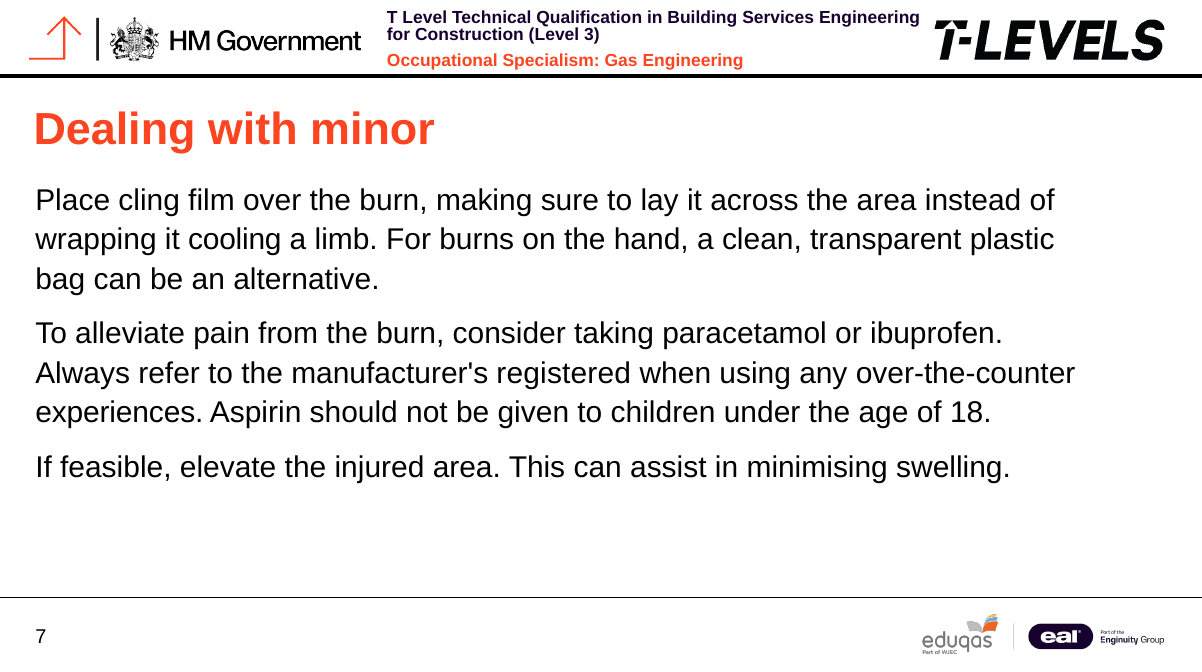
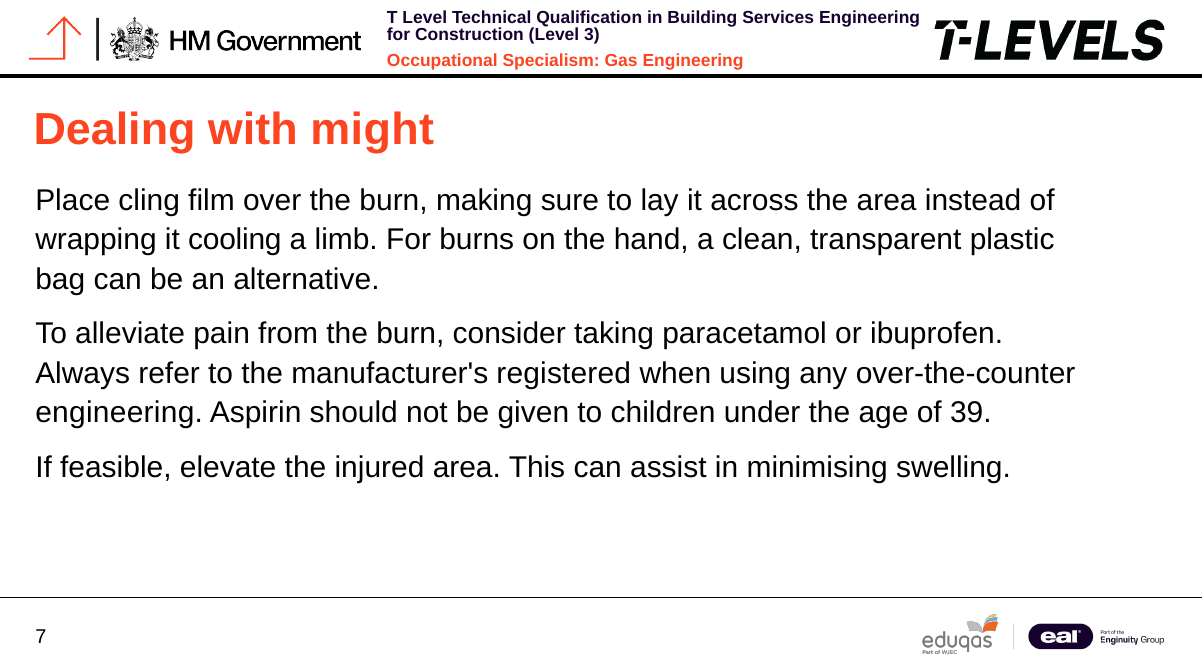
minor: minor -> might
experiences at (119, 413): experiences -> engineering
18: 18 -> 39
